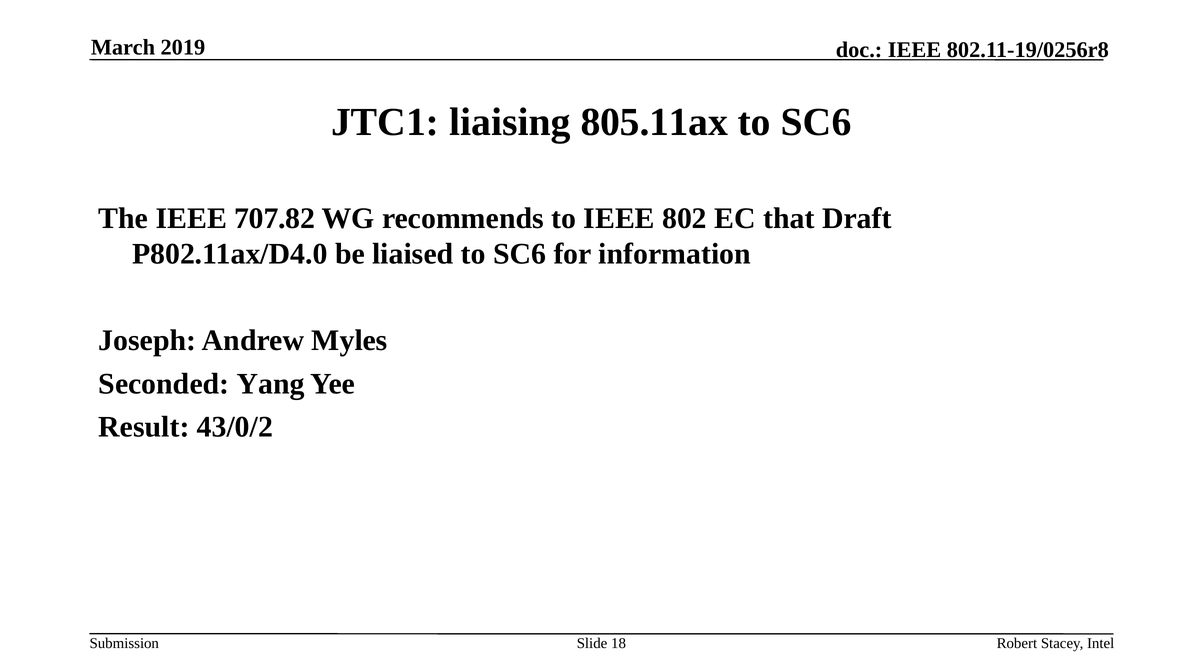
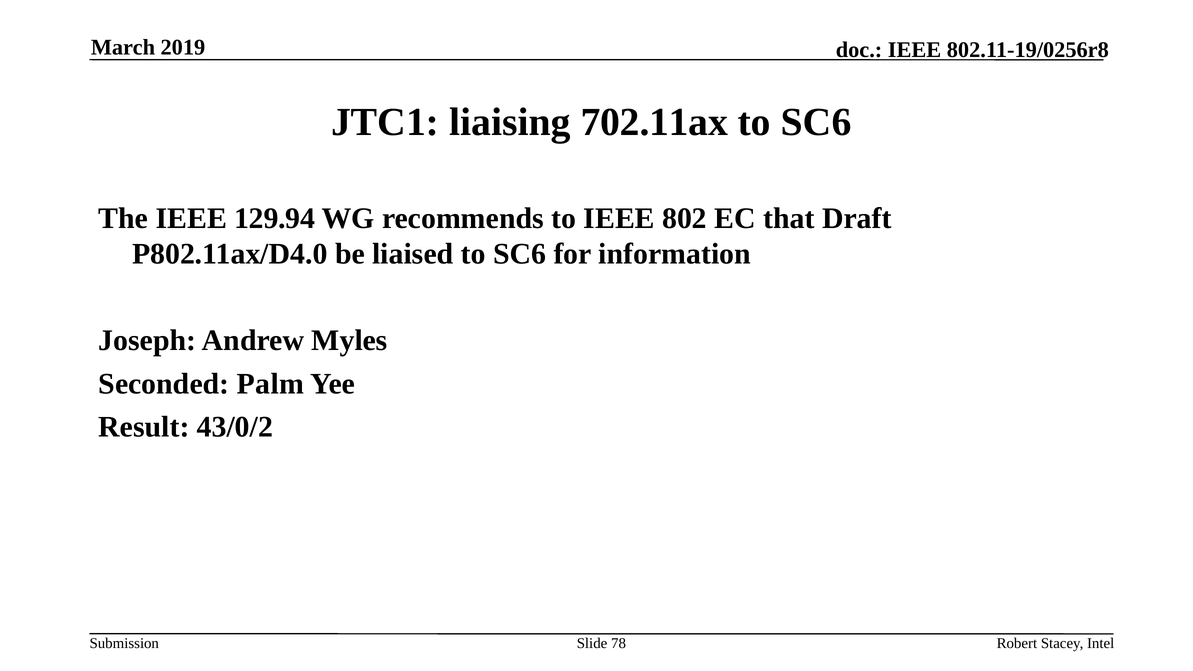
805.11ax: 805.11ax -> 702.11ax
707.82: 707.82 -> 129.94
Yang: Yang -> Palm
18: 18 -> 78
